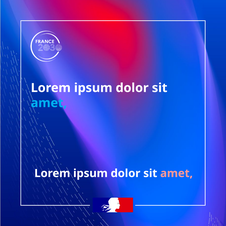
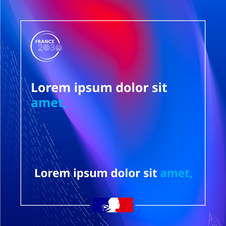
amet at (176, 173) colour: pink -> light blue
